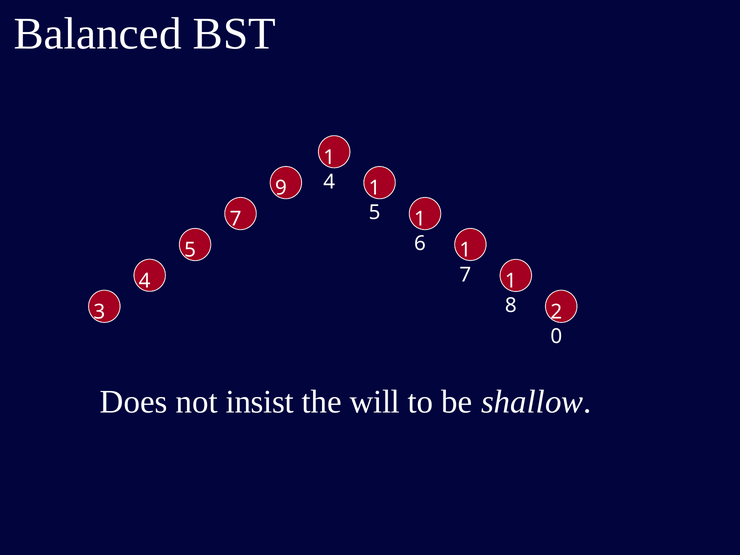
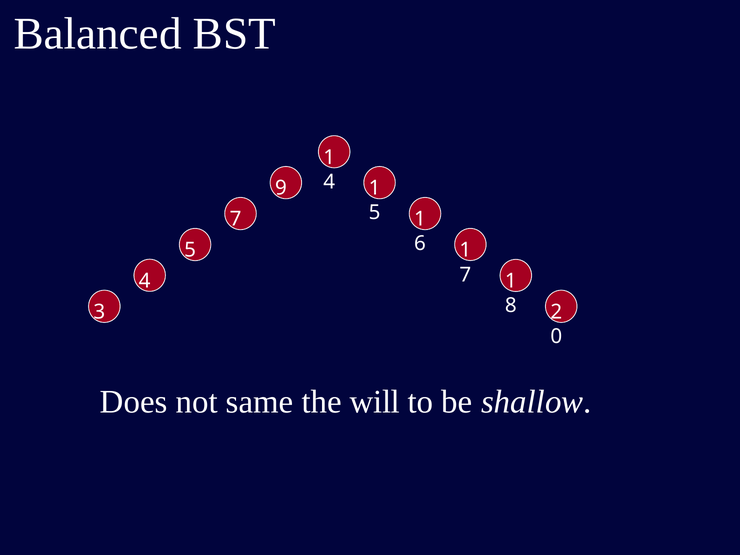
insist: insist -> same
